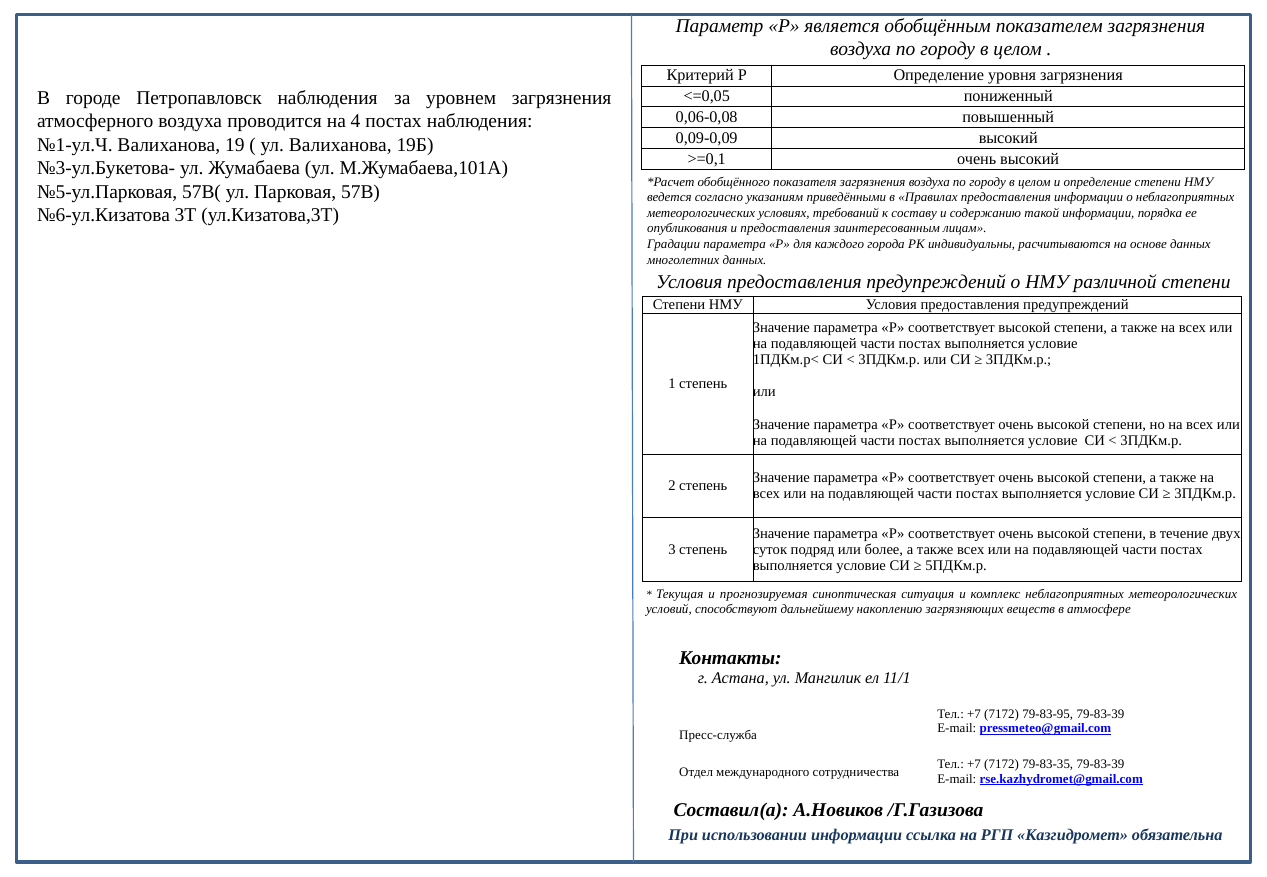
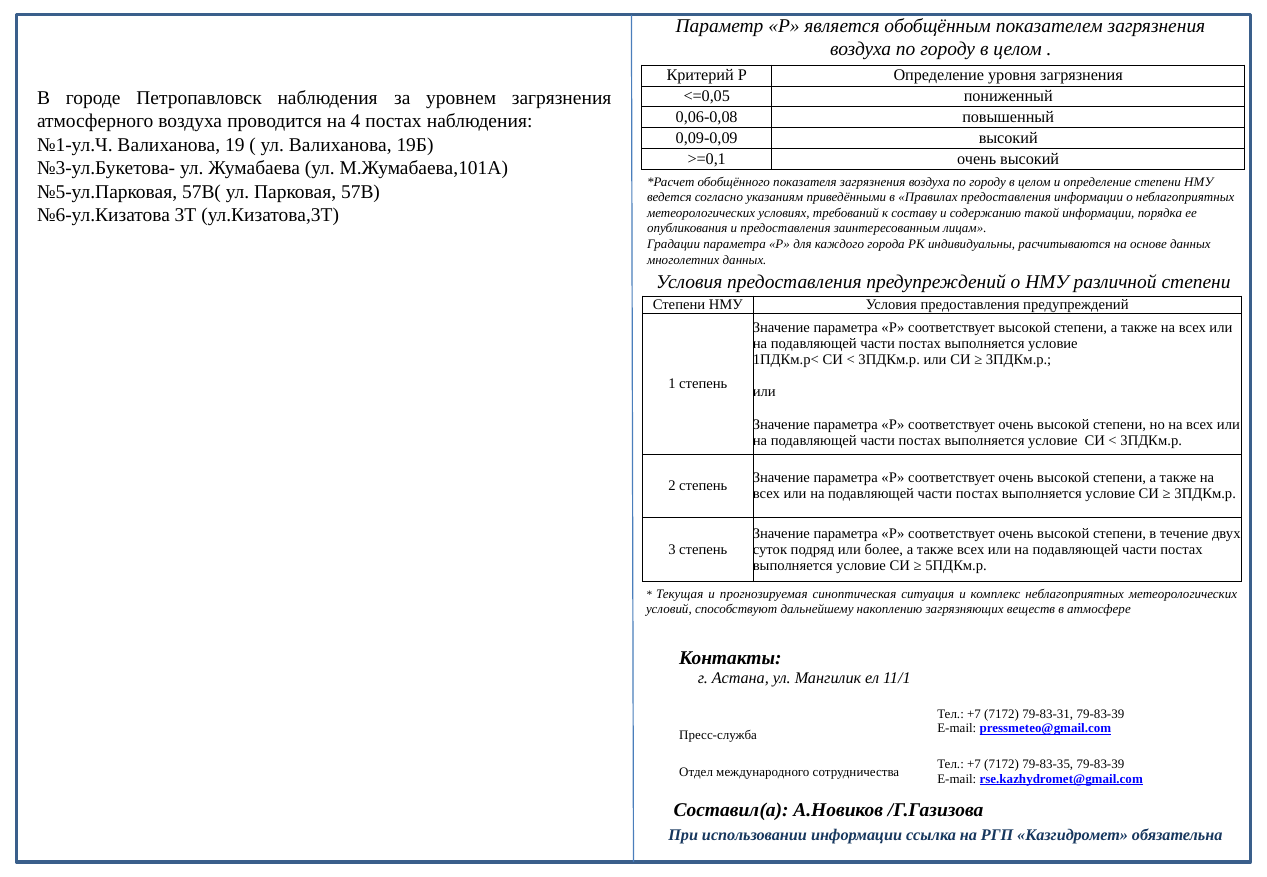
79-83-95: 79-83-95 -> 79-83-31
